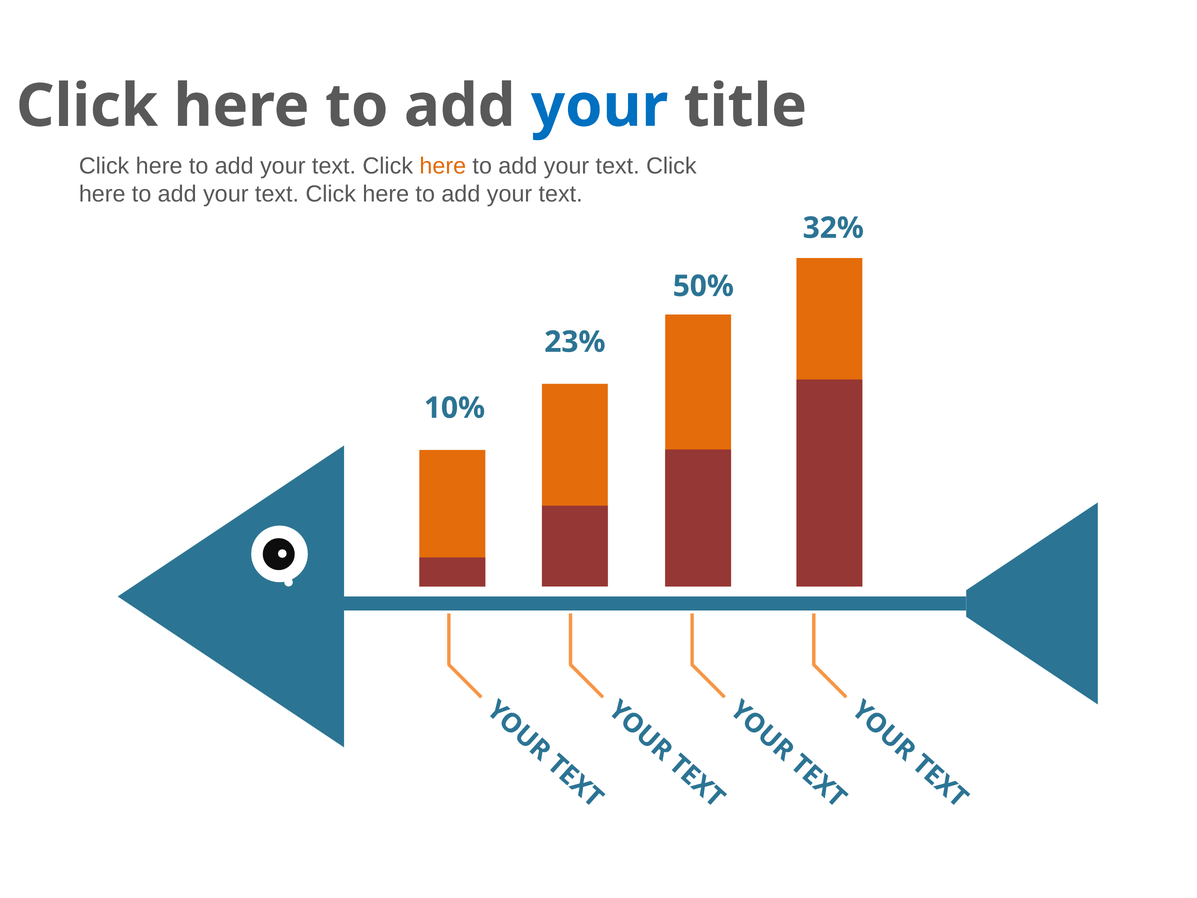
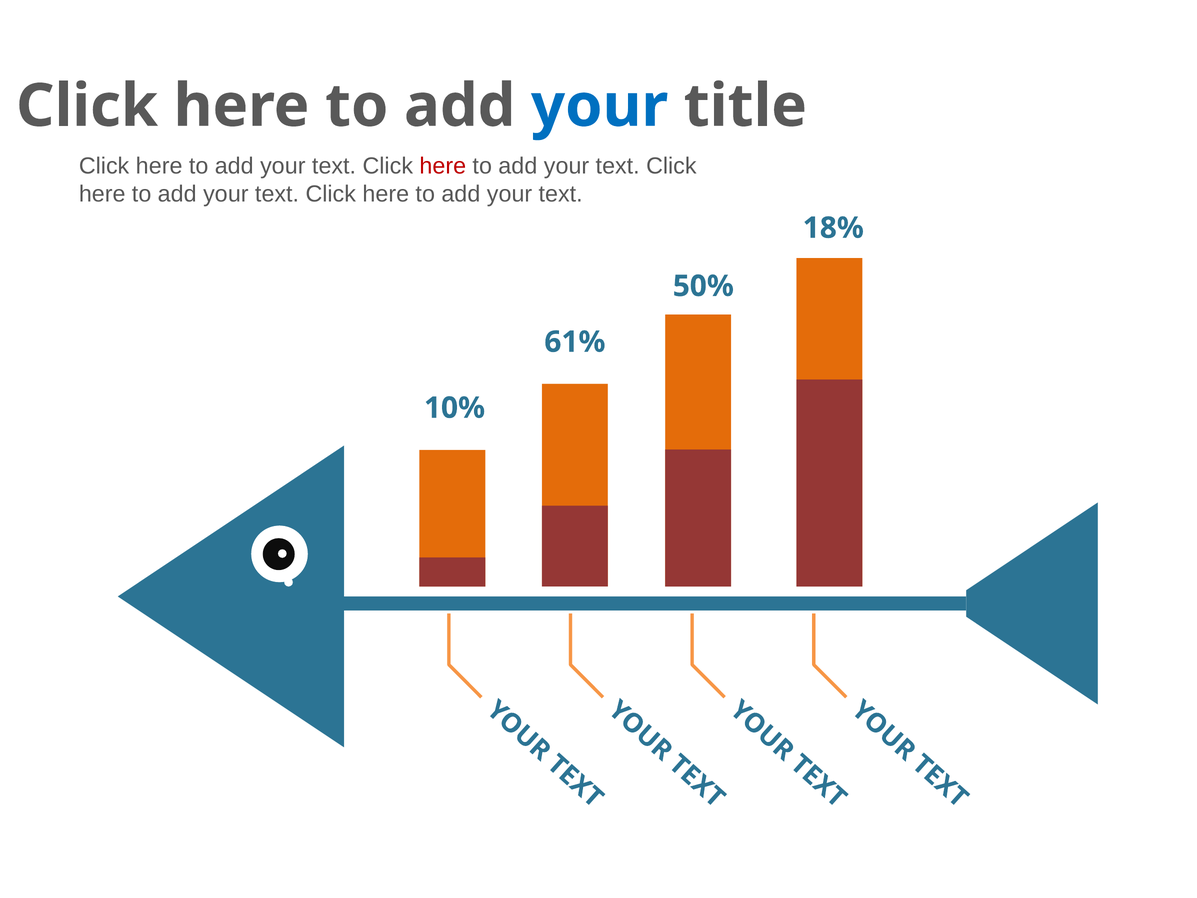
here at (443, 166) colour: orange -> red
32%: 32% -> 18%
23%: 23% -> 61%
